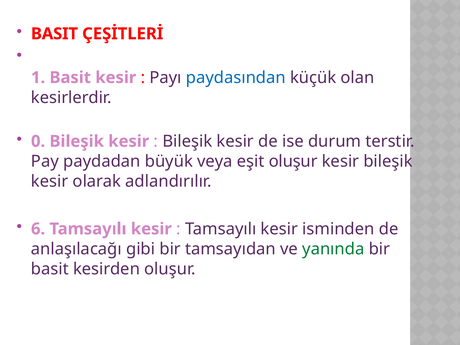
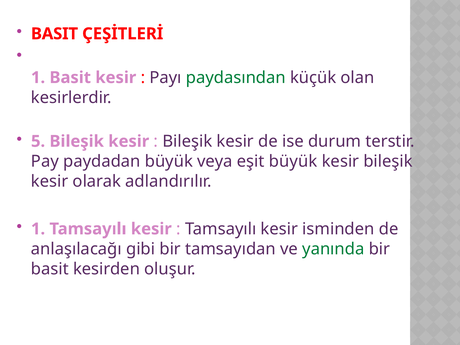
paydasından colour: blue -> green
0: 0 -> 5
eşit oluşur: oluşur -> büyük
6 at (38, 229): 6 -> 1
